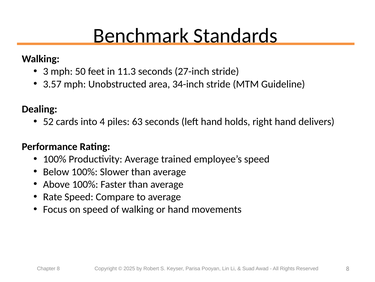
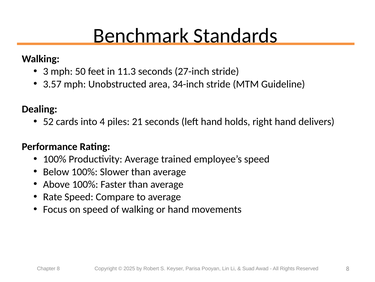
63: 63 -> 21
